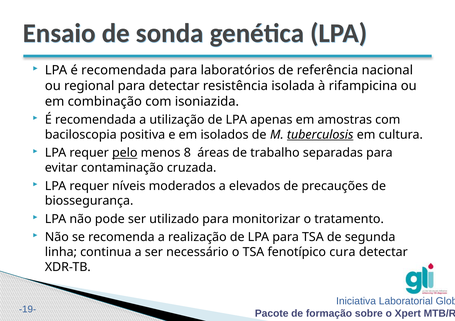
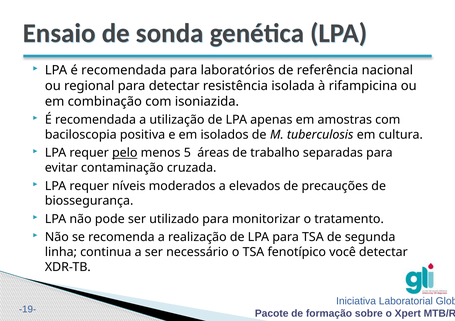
tuberculosis underline: present -> none
8: 8 -> 5
cura: cura -> você
